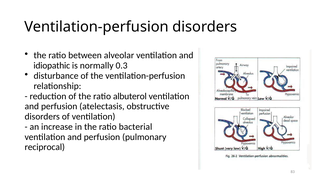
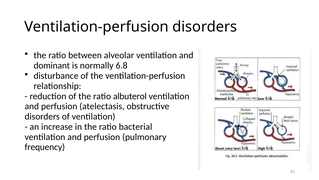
idiopathic: idiopathic -> dominant
0.3: 0.3 -> 6.8
reciprocal: reciprocal -> frequency
